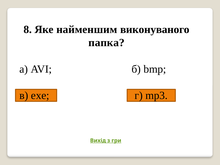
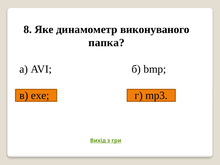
найменшим: найменшим -> динамометр
